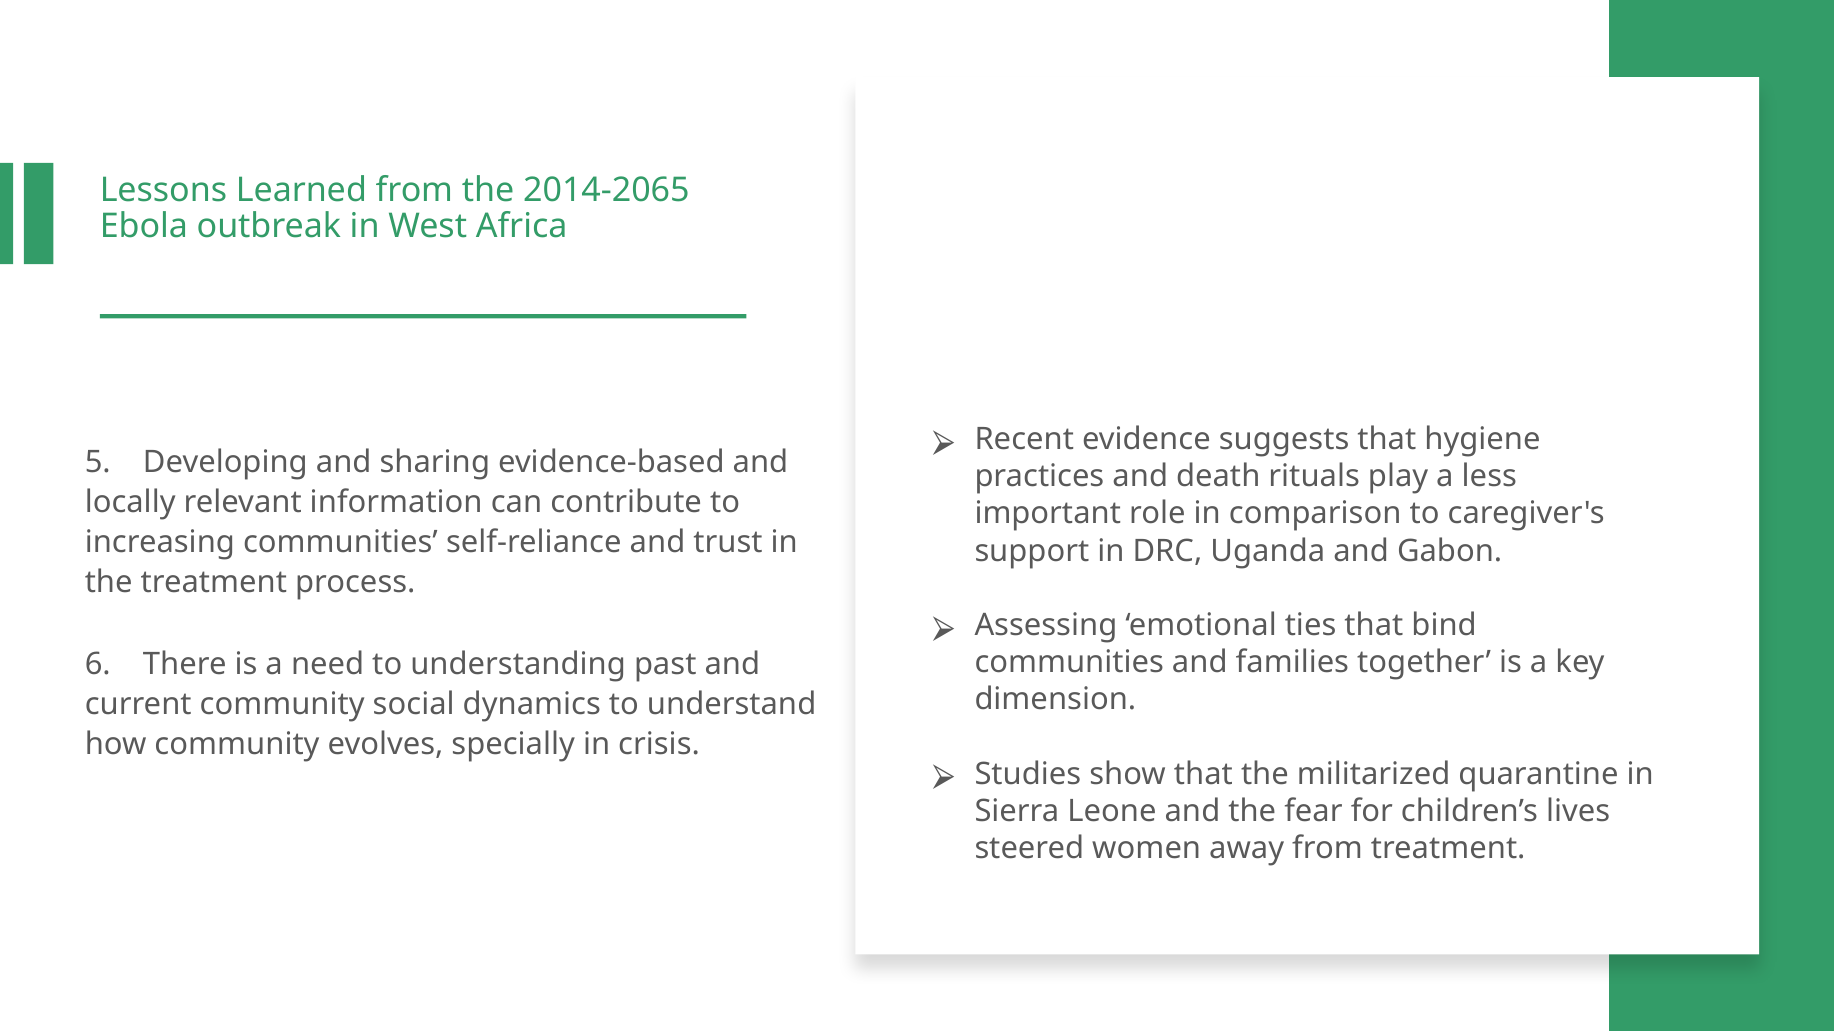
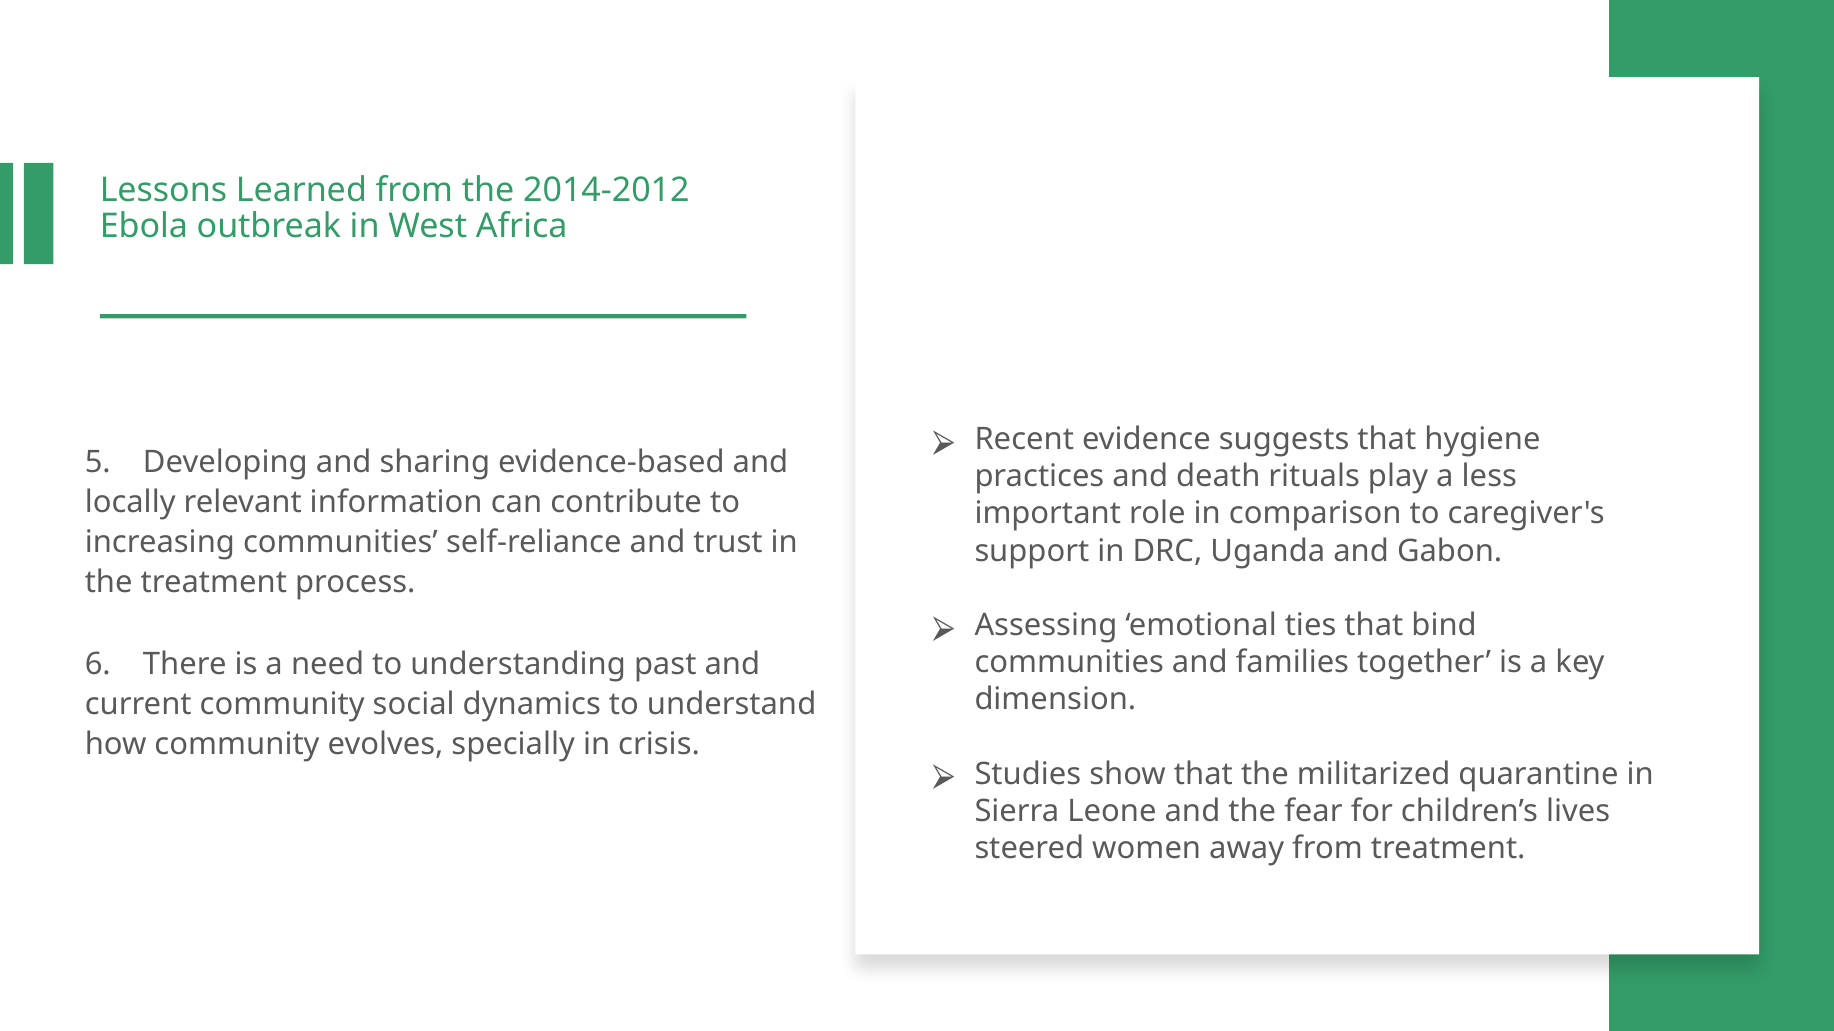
2014-2065: 2014-2065 -> 2014-2012
